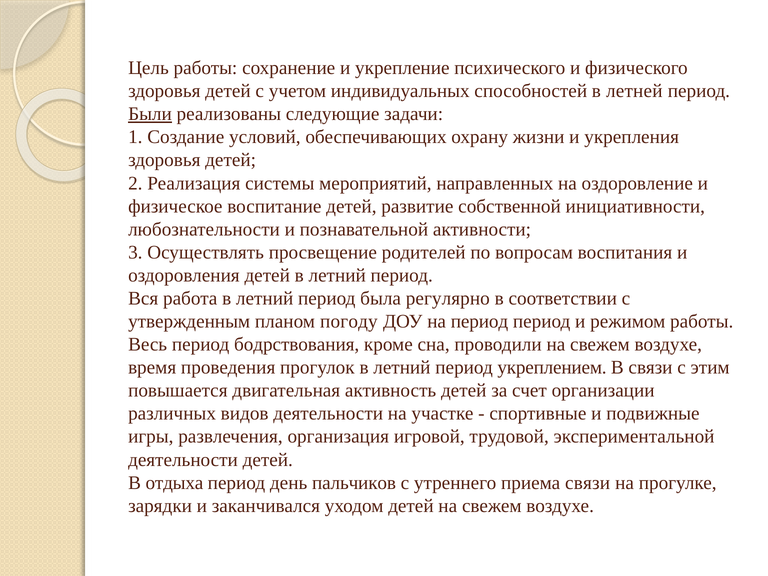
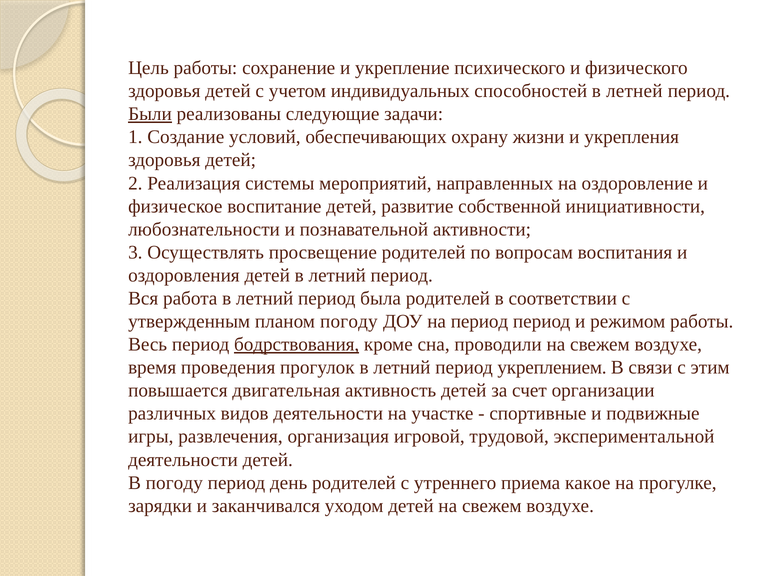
была регулярно: регулярно -> родителей
бодрствования underline: none -> present
В отдыха: отдыха -> погоду
день пальчиков: пальчиков -> родителей
приема связи: связи -> какое
